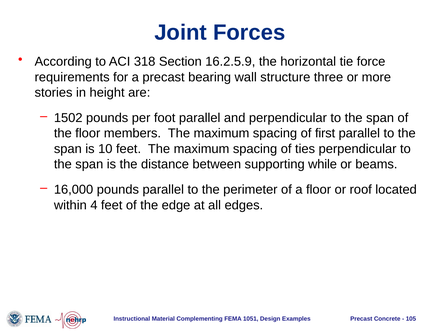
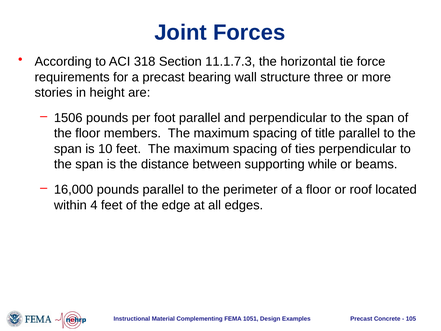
16.2.5.9: 16.2.5.9 -> 11.1.7.3
1502: 1502 -> 1506
first: first -> title
